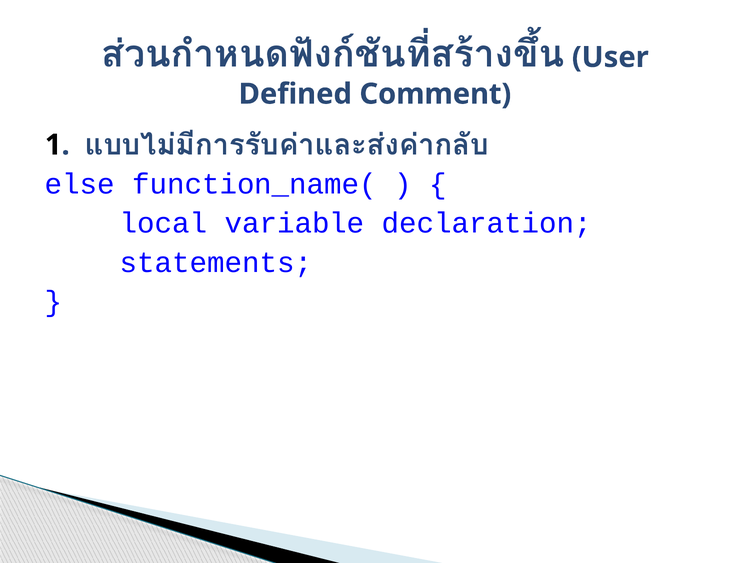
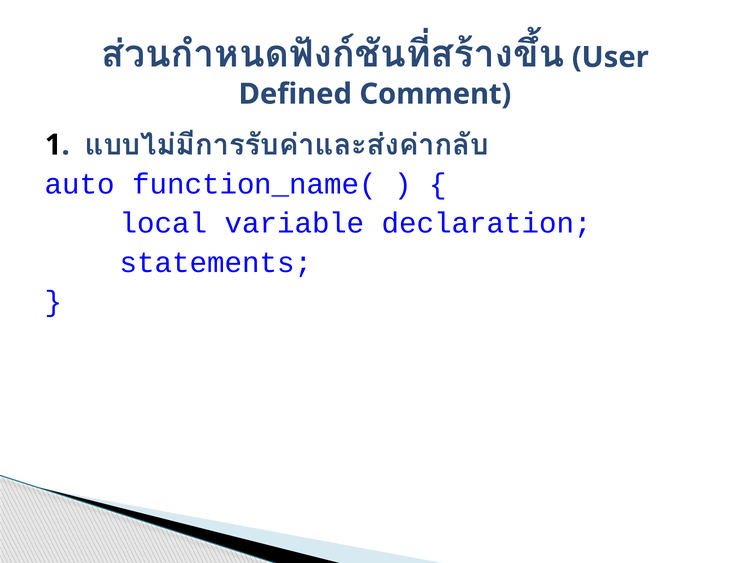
else: else -> auto
